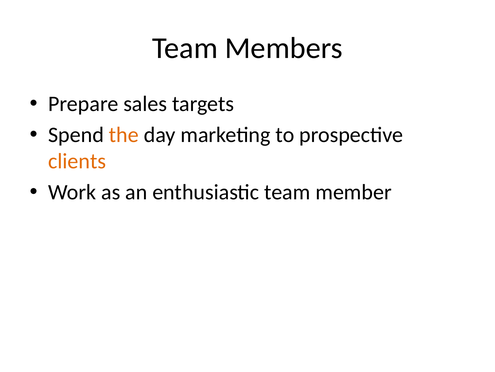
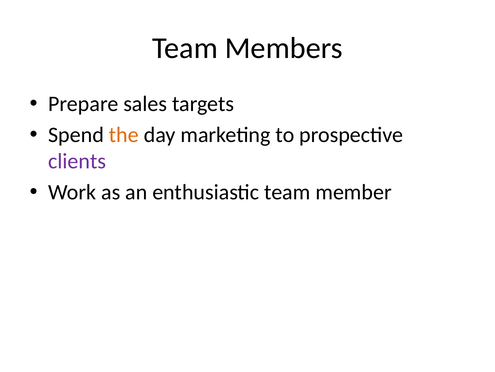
clients colour: orange -> purple
